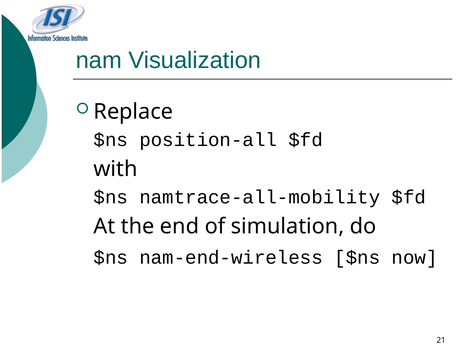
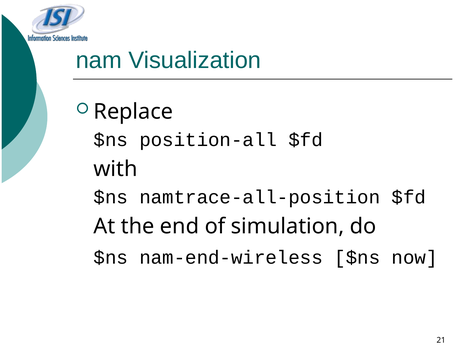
namtrace-all-mobility: namtrace-all-mobility -> namtrace-all-position
